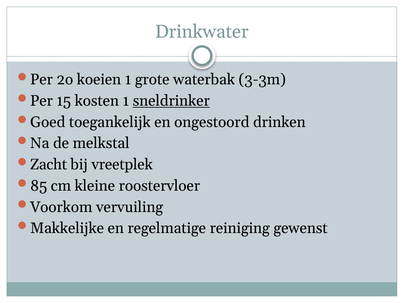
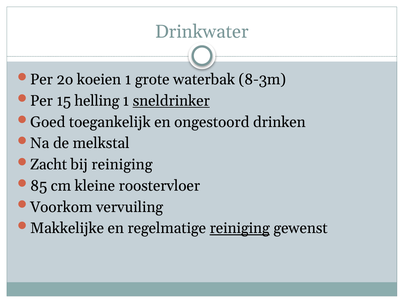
3-3m: 3-3m -> 8-3m
kosten: kosten -> helling
bij vreetplek: vreetplek -> reiniging
reiniging at (240, 228) underline: none -> present
